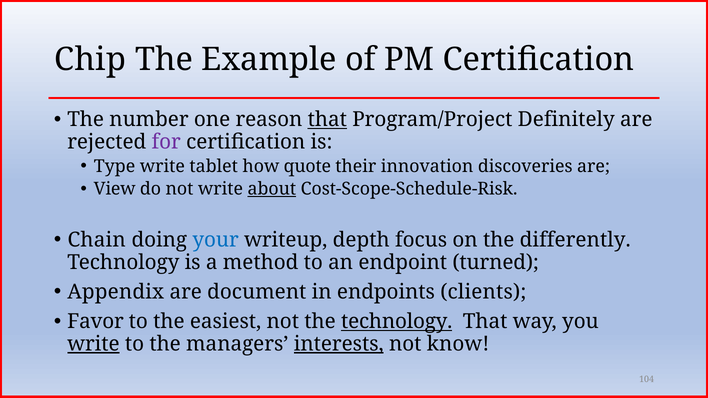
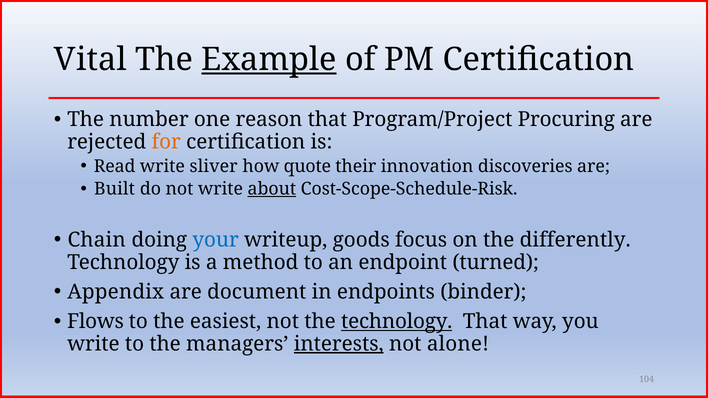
Chip: Chip -> Vital
Example underline: none -> present
that at (327, 120) underline: present -> none
Definitely: Definitely -> Procuring
for colour: purple -> orange
Type: Type -> Read
tablet: tablet -> sliver
View: View -> Built
depth: depth -> goods
clients: clients -> binder
Favor: Favor -> Flows
write at (93, 344) underline: present -> none
know: know -> alone
